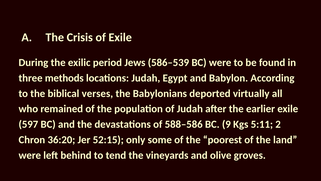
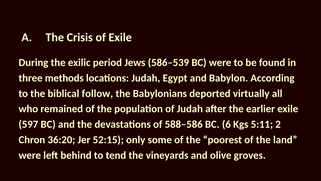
verses: verses -> follow
9: 9 -> 6
